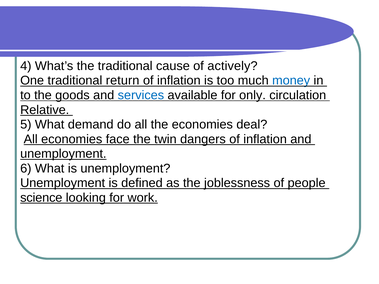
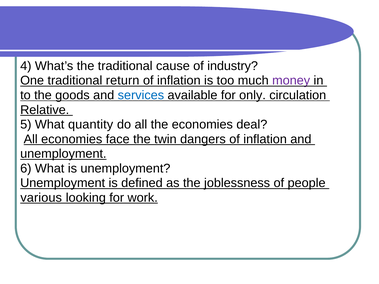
actively: actively -> industry
money colour: blue -> purple
demand: demand -> quantity
science: science -> various
